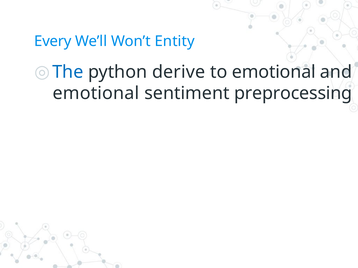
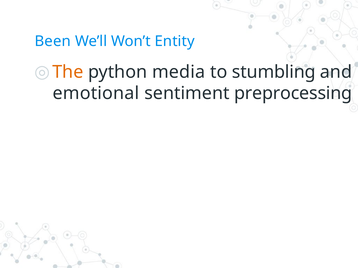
Every: Every -> Been
The colour: blue -> orange
derive: derive -> media
to emotional: emotional -> stumbling
